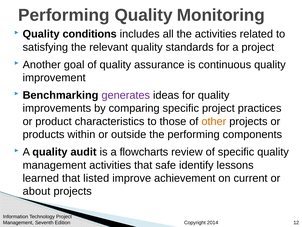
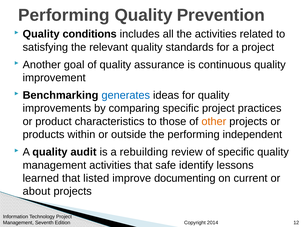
Monitoring: Monitoring -> Prevention
generates colour: purple -> blue
components: components -> independent
flowcharts: flowcharts -> rebuilding
achievement: achievement -> documenting
